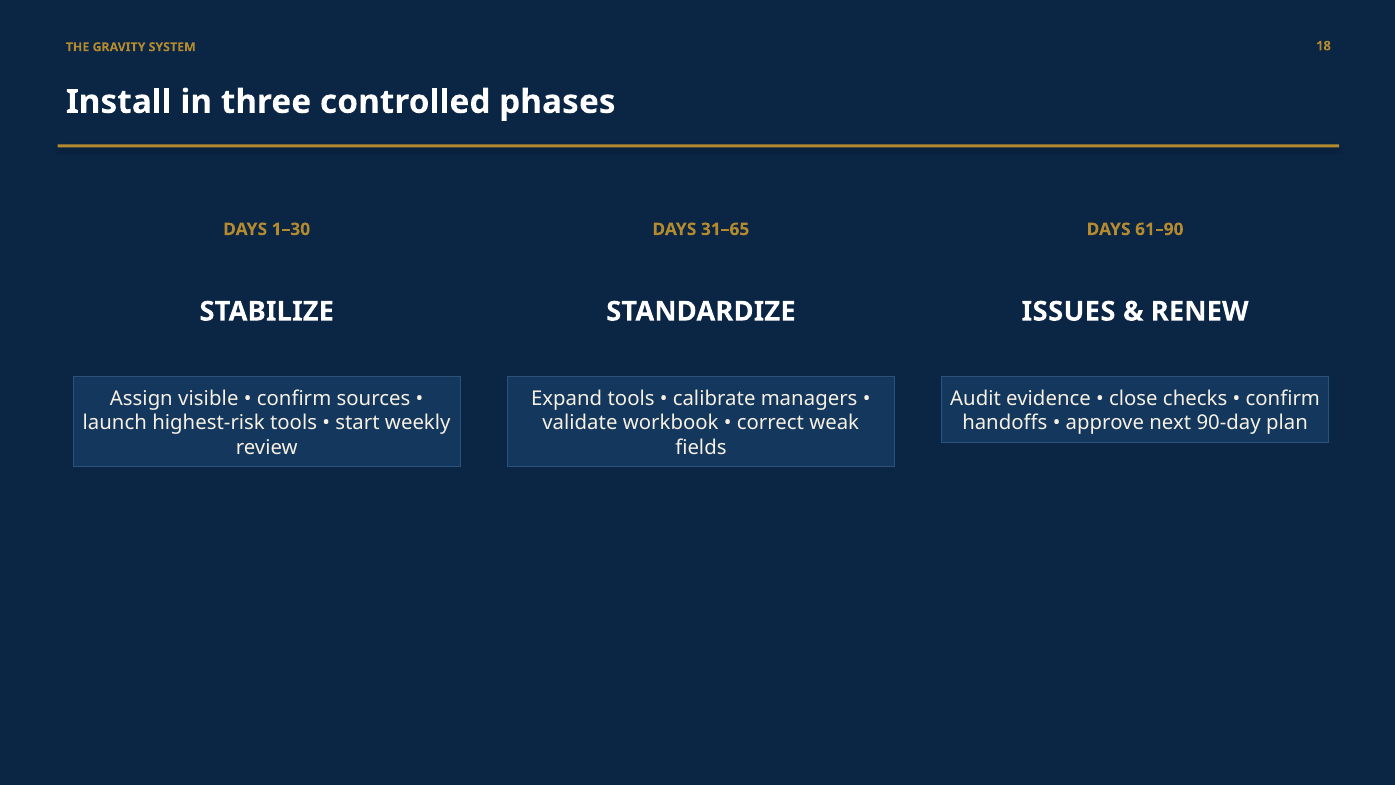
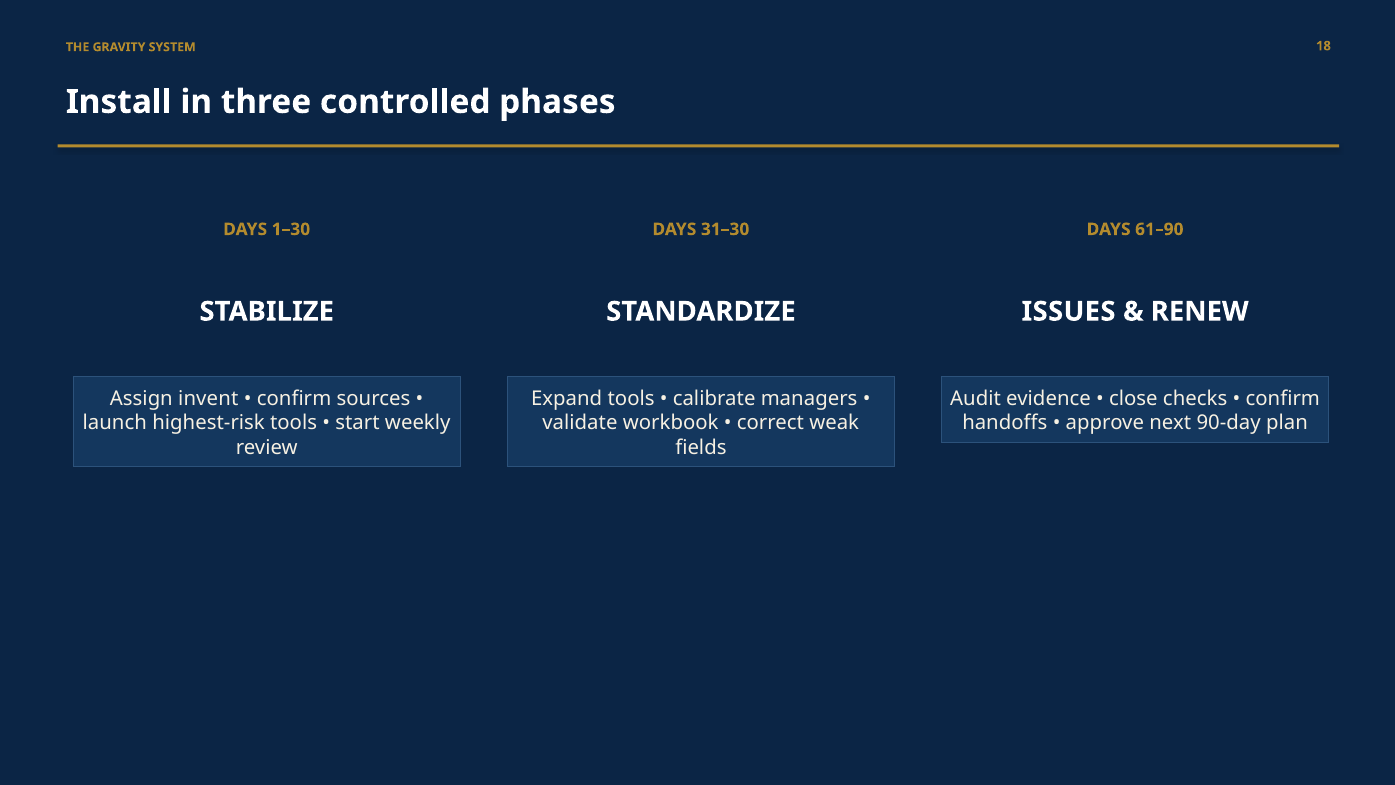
31–65: 31–65 -> 31–30
visible: visible -> invent
